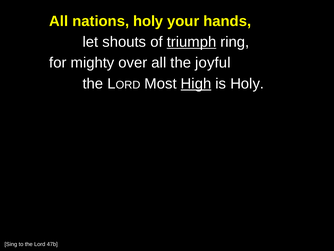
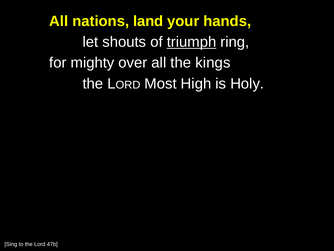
nations holy: holy -> land
joyful: joyful -> kings
High underline: present -> none
